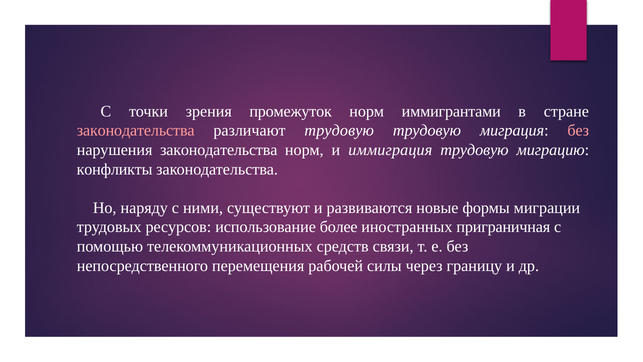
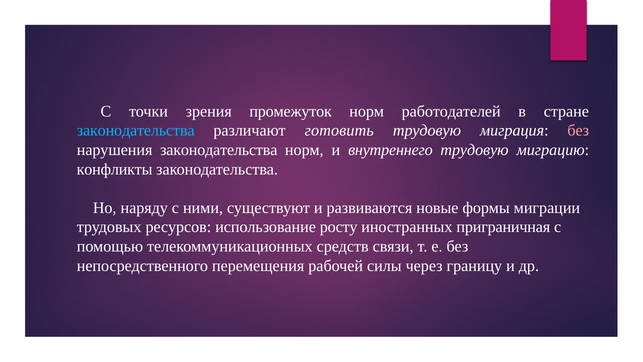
иммигрантами: иммигрантами -> работодателей
законодательства at (136, 130) colour: pink -> light blue
различают трудовую: трудовую -> готовить
иммиграция: иммиграция -> внутреннего
более: более -> росту
